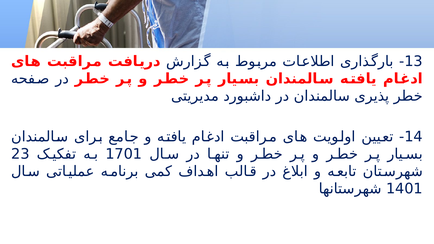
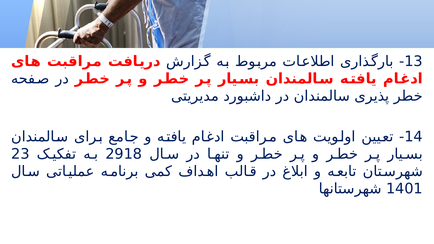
1701: 1701 -> 2918
